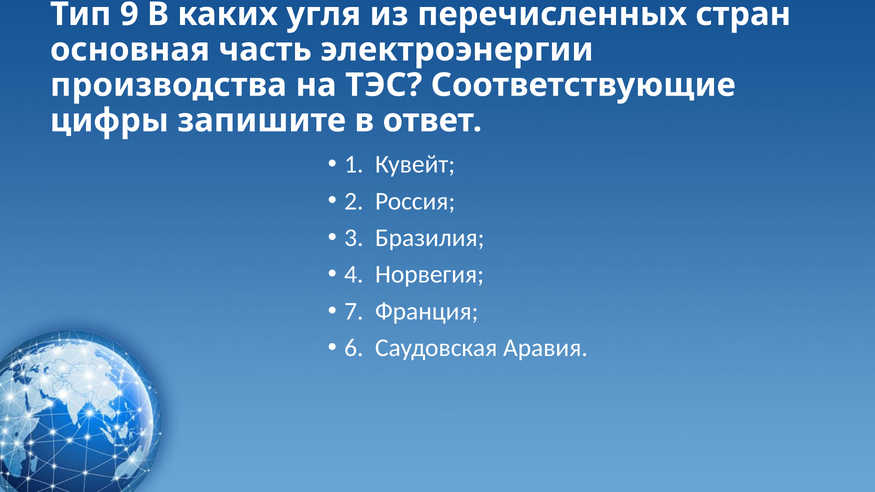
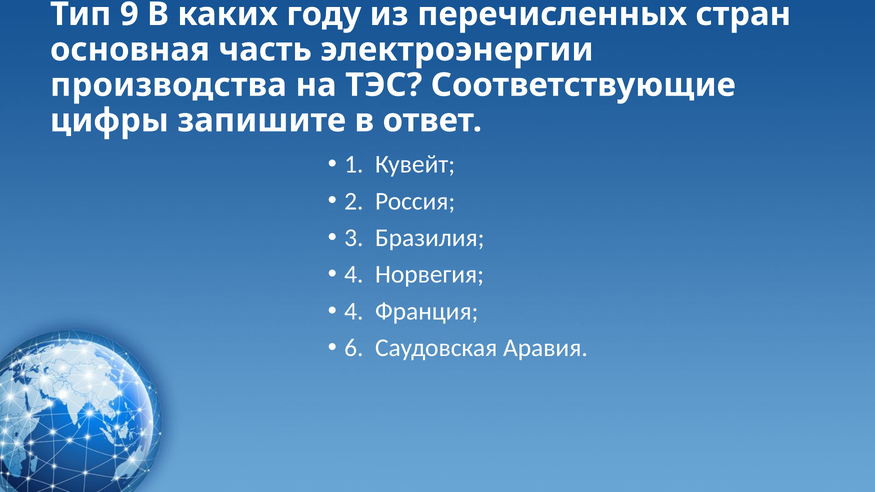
угля: угля -> году
7 at (354, 311): 7 -> 4
